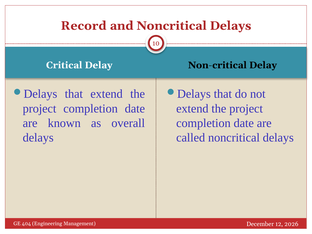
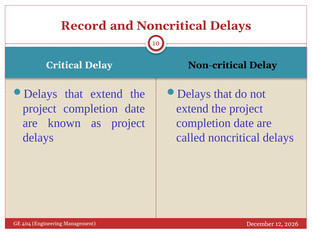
as overall: overall -> project
